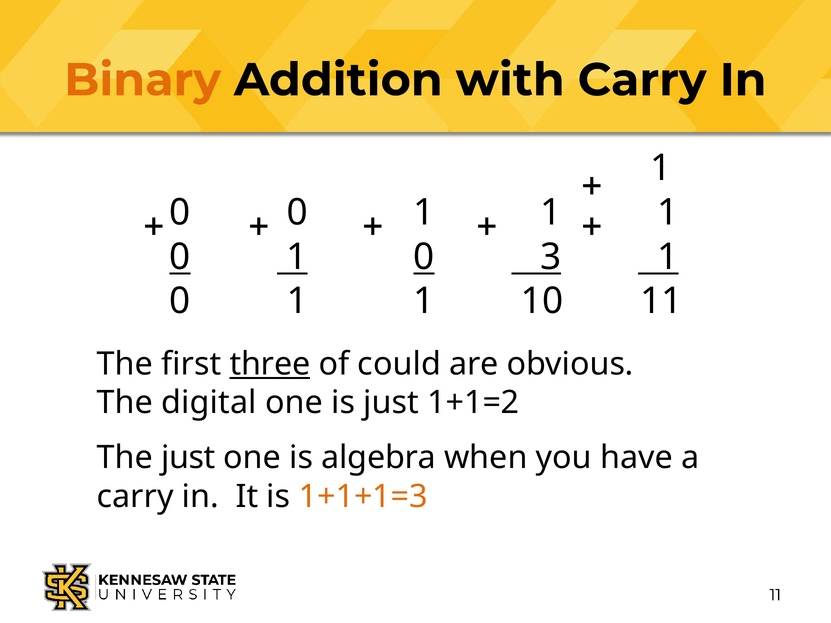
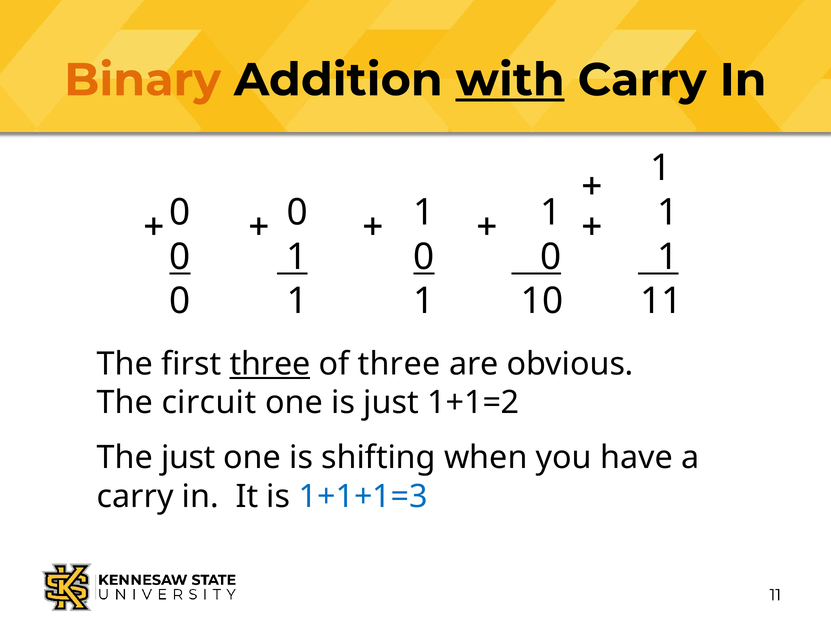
with underline: none -> present
0 1 0 3: 3 -> 0
of could: could -> three
digital: digital -> circuit
algebra: algebra -> shifting
1+1+1=3 colour: orange -> blue
